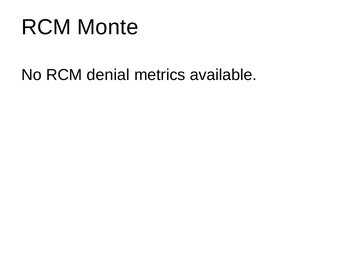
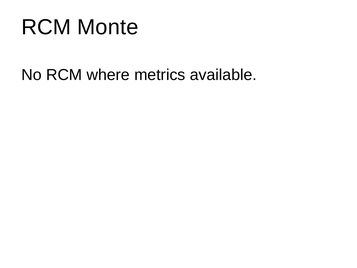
denial: denial -> where
